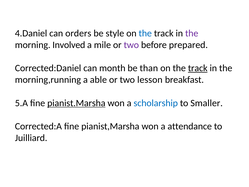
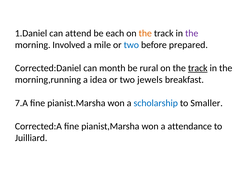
4.Daniel: 4.Daniel -> 1.Daniel
orders: orders -> attend
style: style -> each
the at (145, 33) colour: blue -> orange
two at (131, 45) colour: purple -> blue
than: than -> rural
able: able -> idea
lesson: lesson -> jewels
5.A: 5.A -> 7.A
pianist.Marsha underline: present -> none
